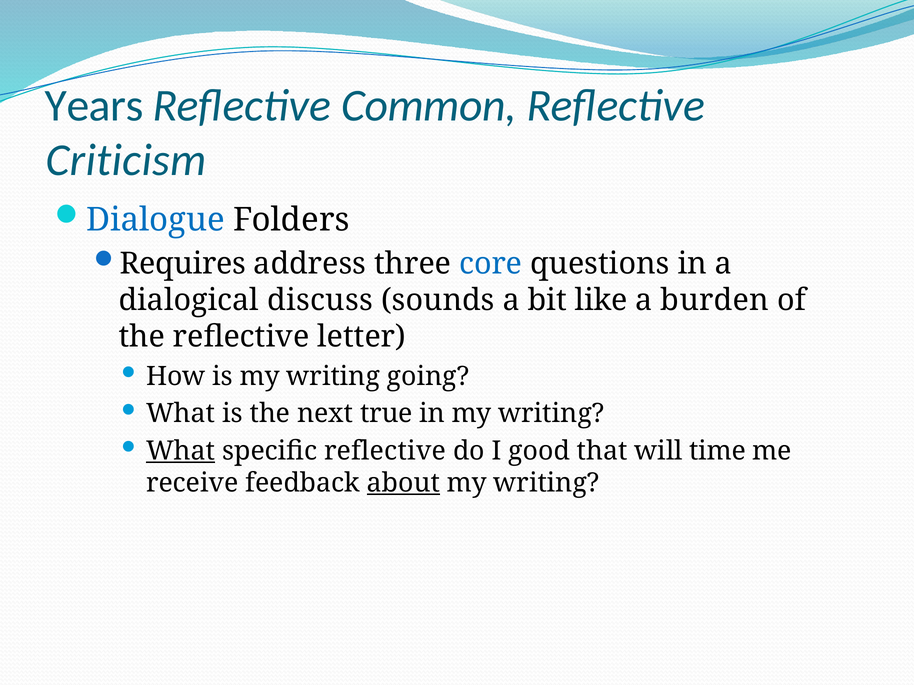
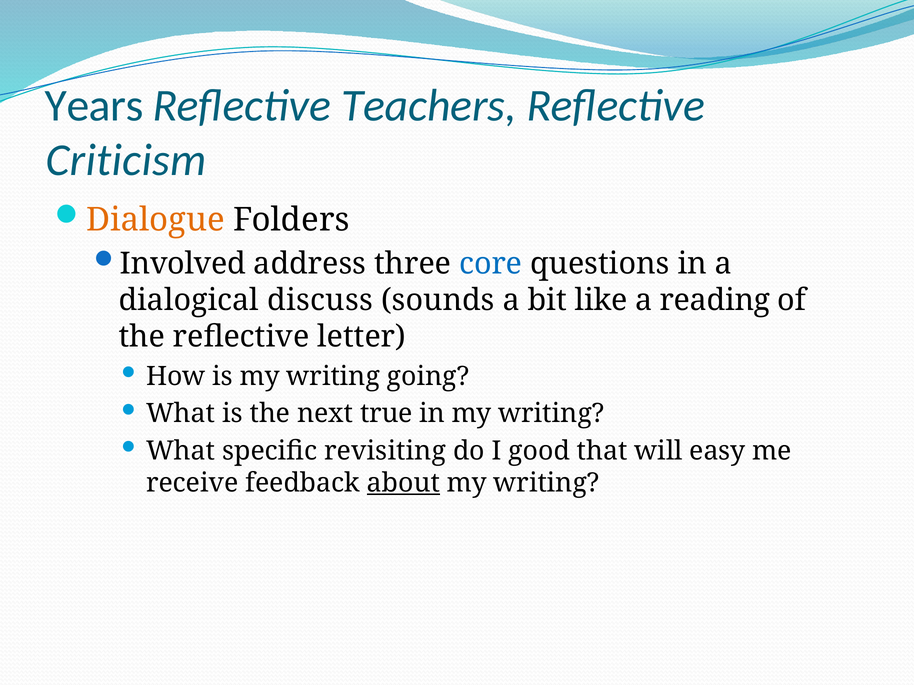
Common: Common -> Teachers
Dialogue colour: blue -> orange
Requires: Requires -> Involved
burden: burden -> reading
What at (181, 451) underline: present -> none
specific reflective: reflective -> revisiting
time: time -> easy
